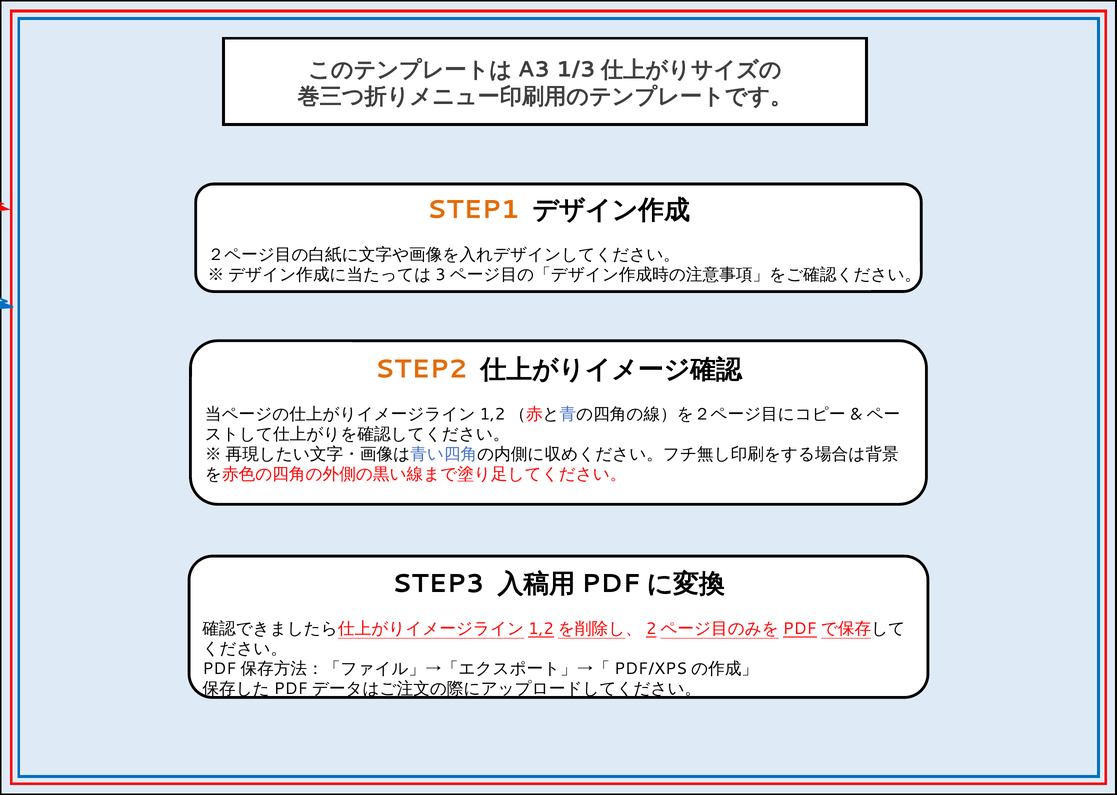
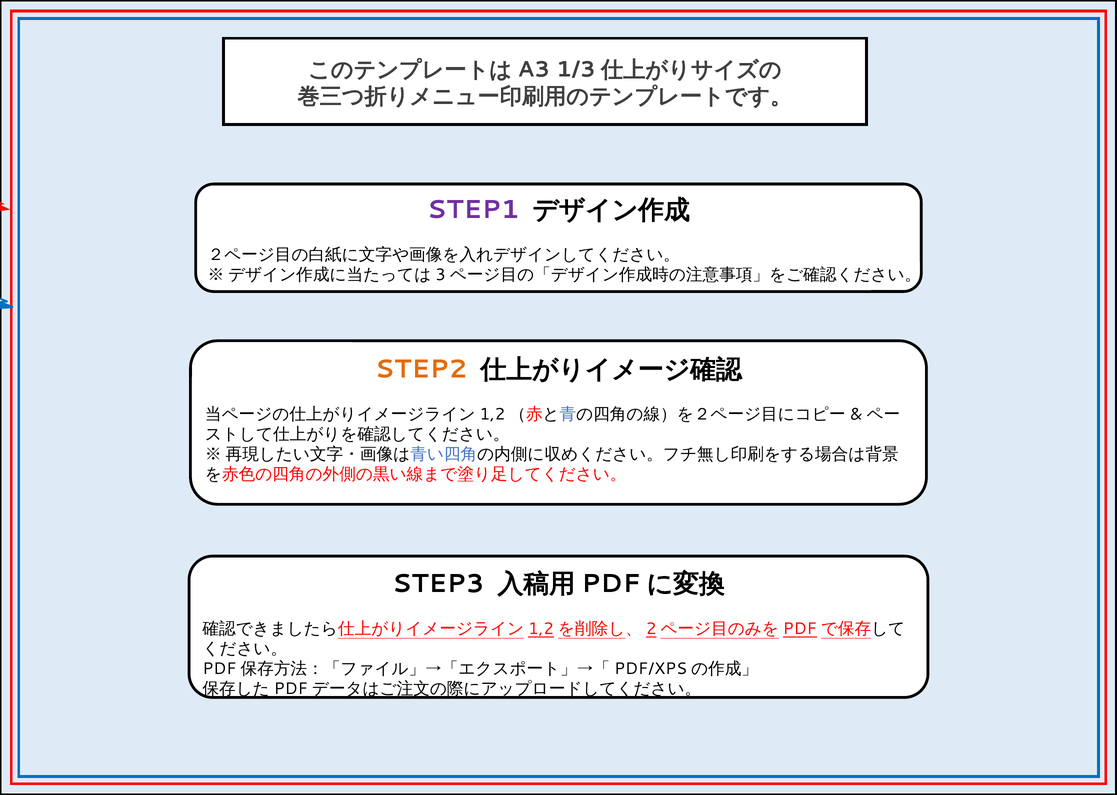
STEP1 colour: orange -> purple
